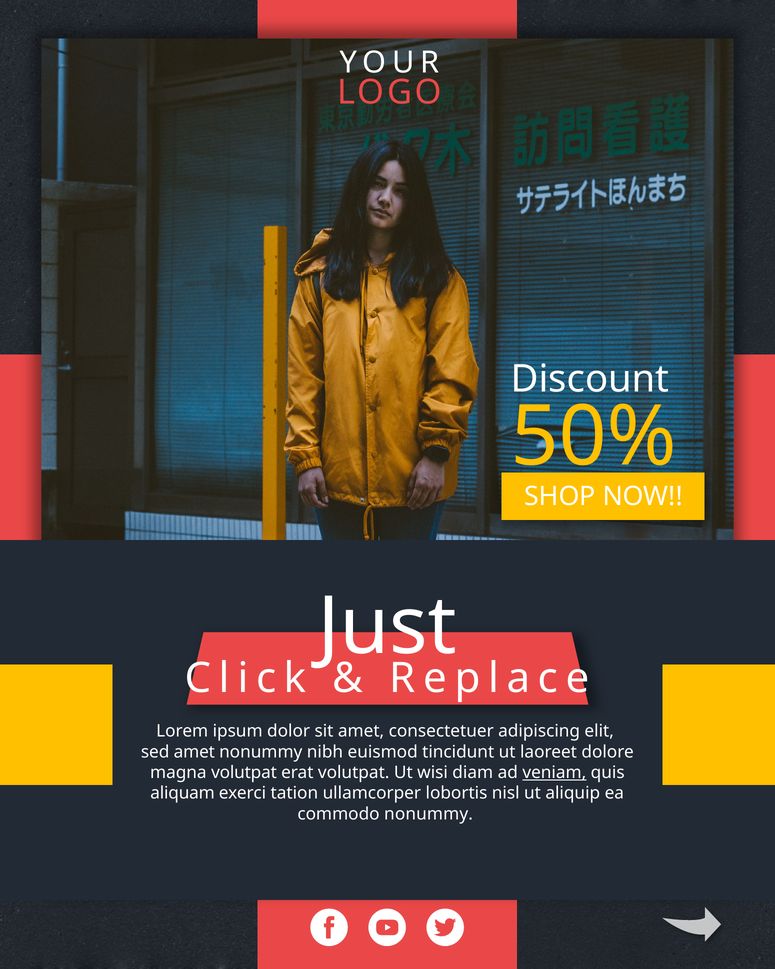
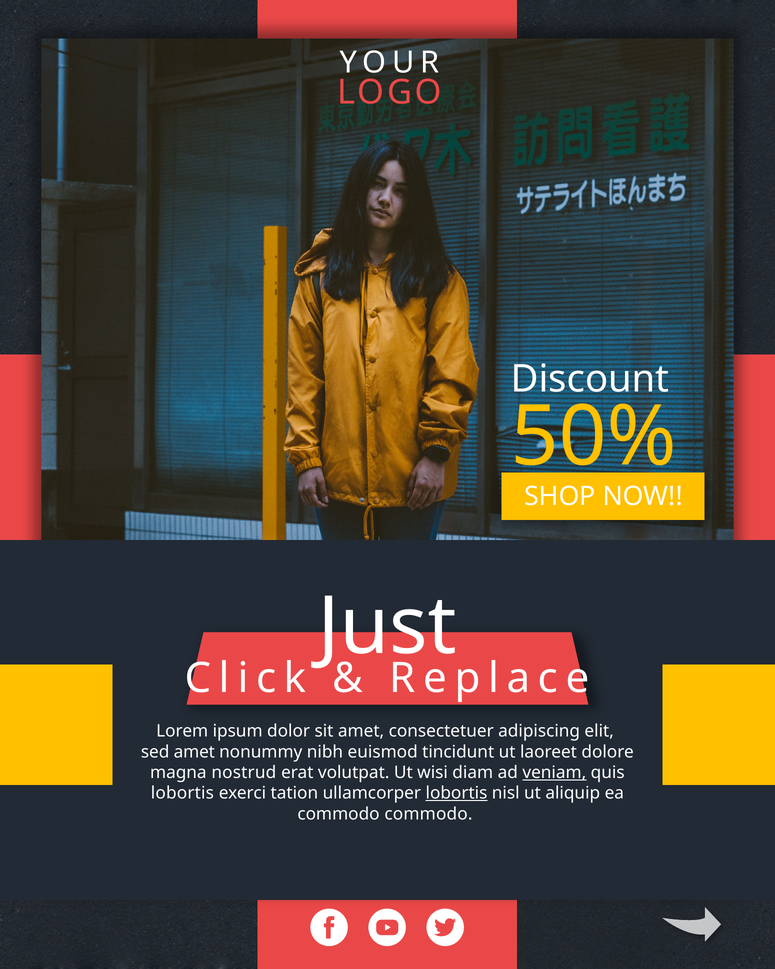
magna volutpat: volutpat -> nostrud
aliquam at (183, 793): aliquam -> lobortis
lobortis at (456, 793) underline: none -> present
commodo nonummy: nonummy -> commodo
